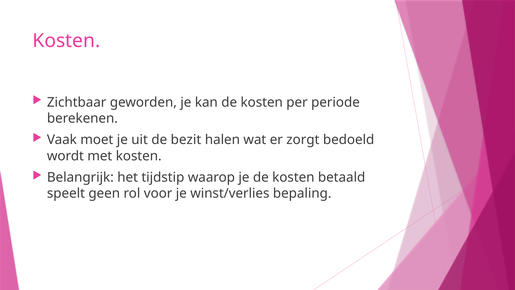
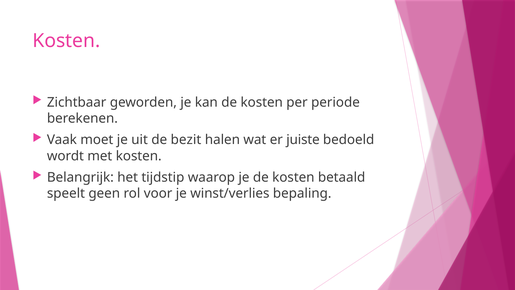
zorgt: zorgt -> juiste
